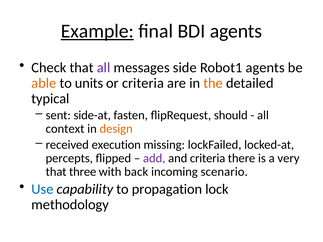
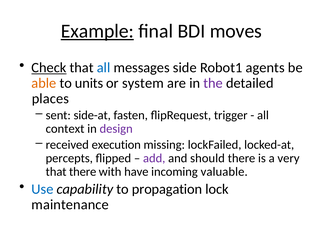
BDI agents: agents -> moves
Check underline: none -> present
all at (104, 68) colour: purple -> blue
or criteria: criteria -> system
the colour: orange -> purple
typical: typical -> places
should: should -> trigger
design colour: orange -> purple
and criteria: criteria -> should
that three: three -> there
back: back -> have
scenario: scenario -> valuable
methodology: methodology -> maintenance
